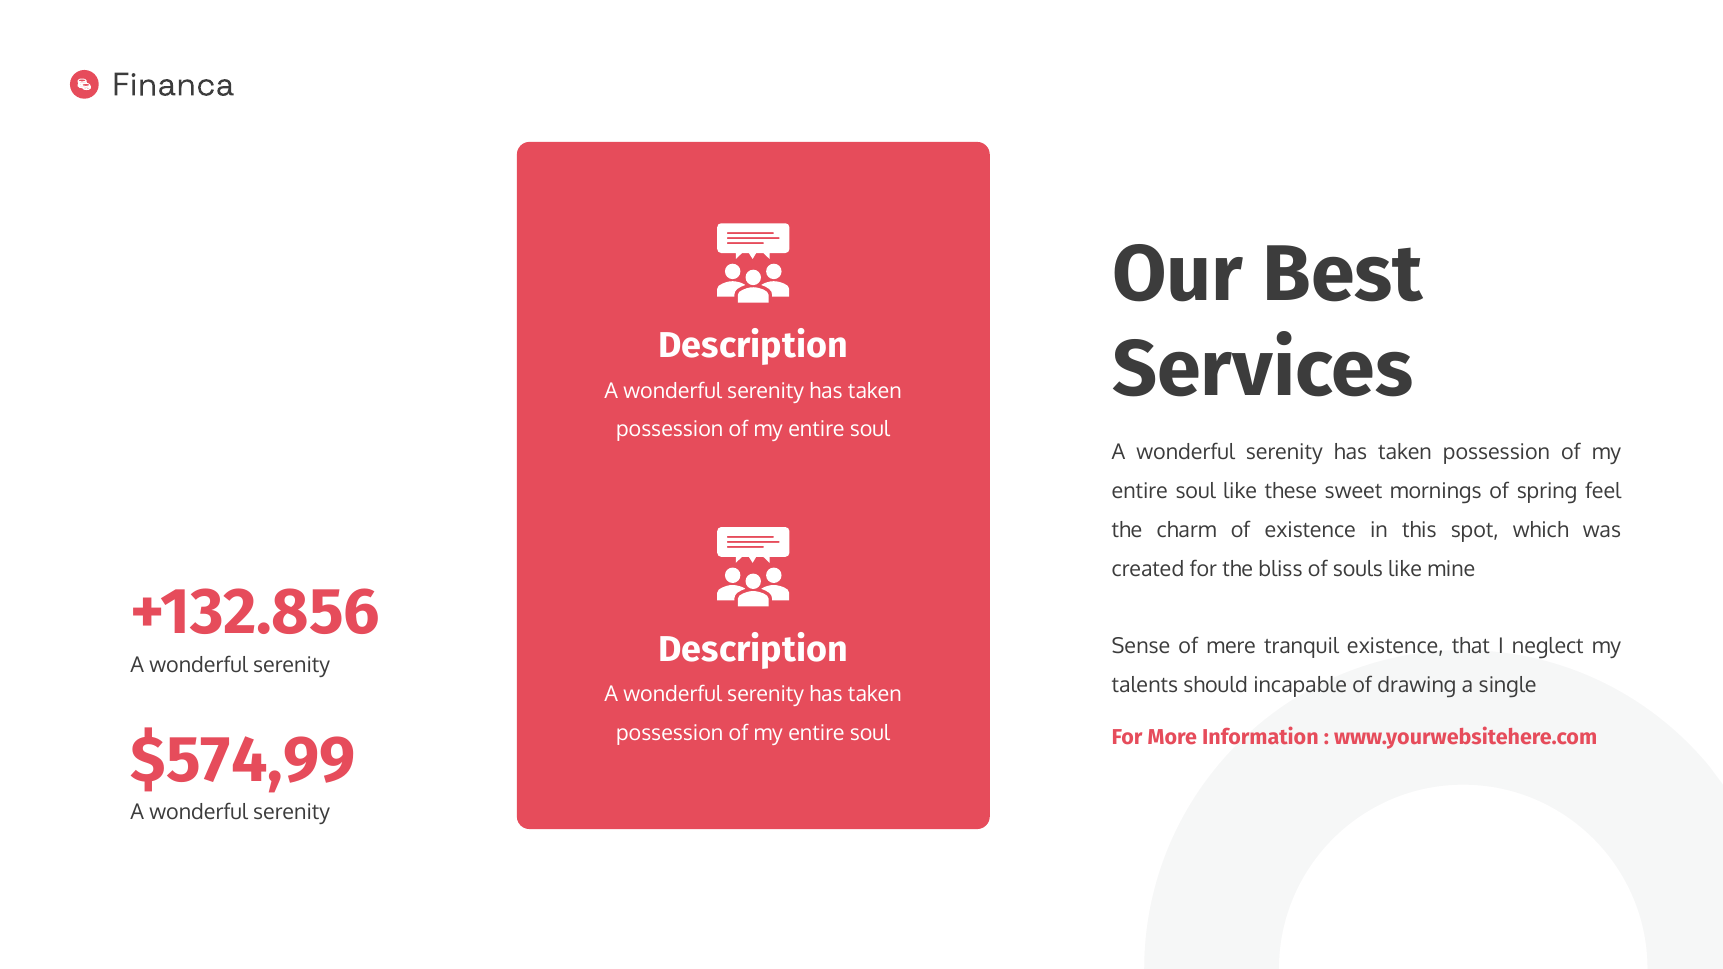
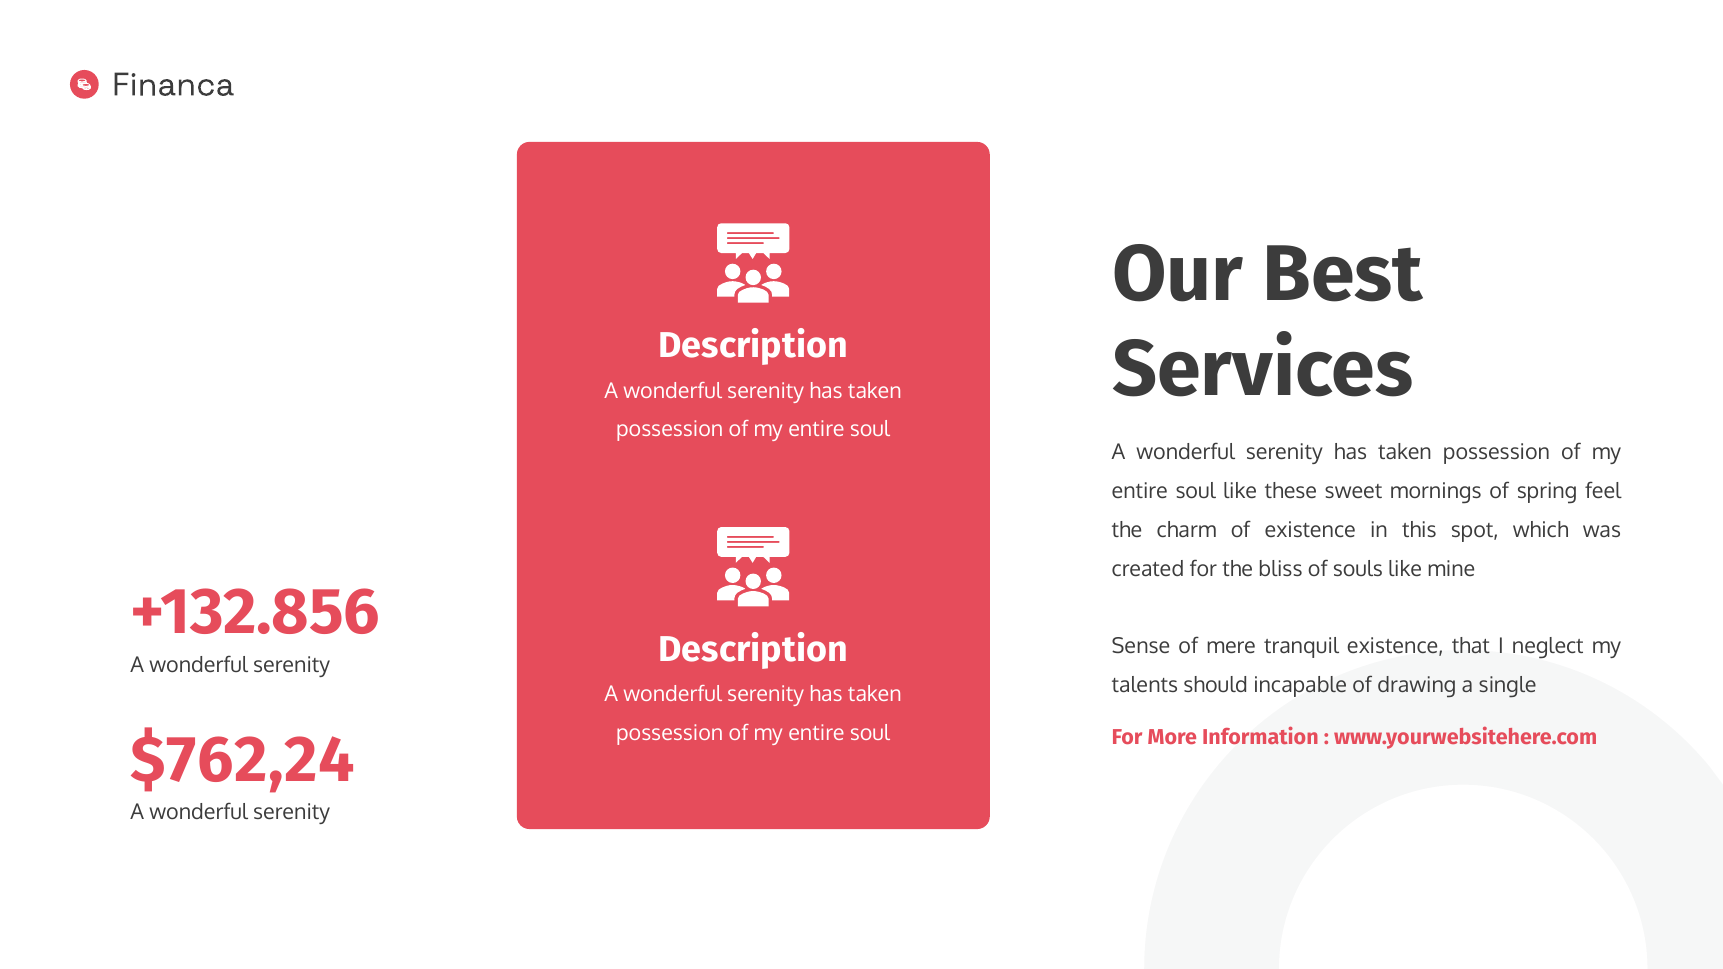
$574,99: $574,99 -> $762,24
